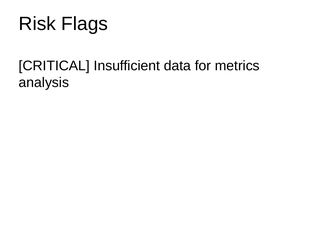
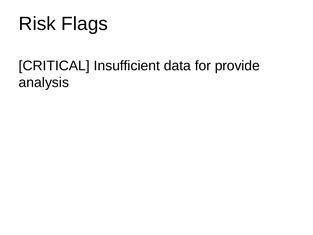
metrics: metrics -> provide
